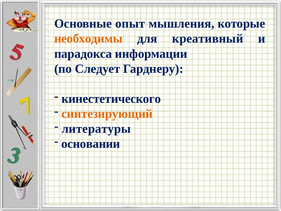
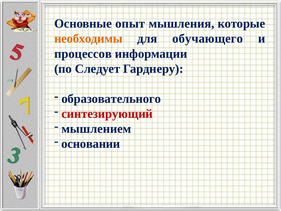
креативный: креативный -> обучающего
парадокса: парадокса -> процессов
кинестетического: кинестетического -> образовательного
синтезирующий colour: orange -> red
литературы: литературы -> мышлением
